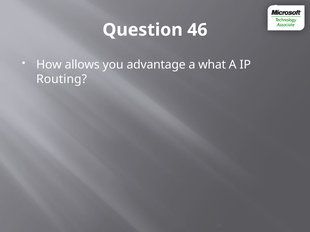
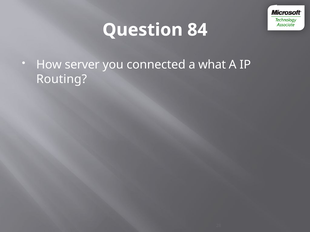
46: 46 -> 84
allows: allows -> server
advantage: advantage -> connected
